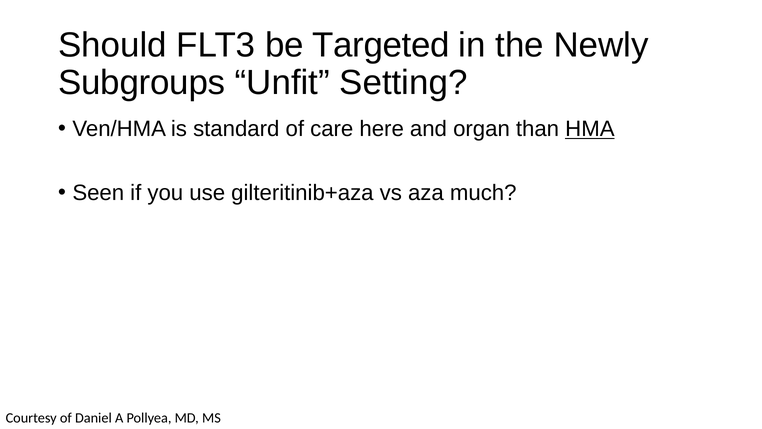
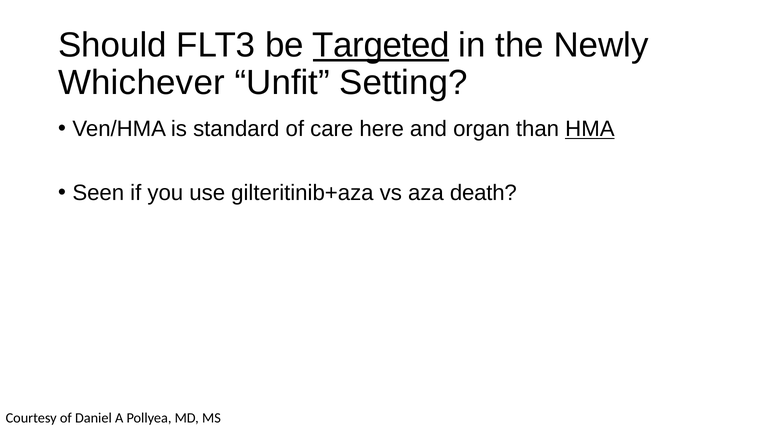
Targeted underline: none -> present
Subgroups: Subgroups -> Whichever
much: much -> death
